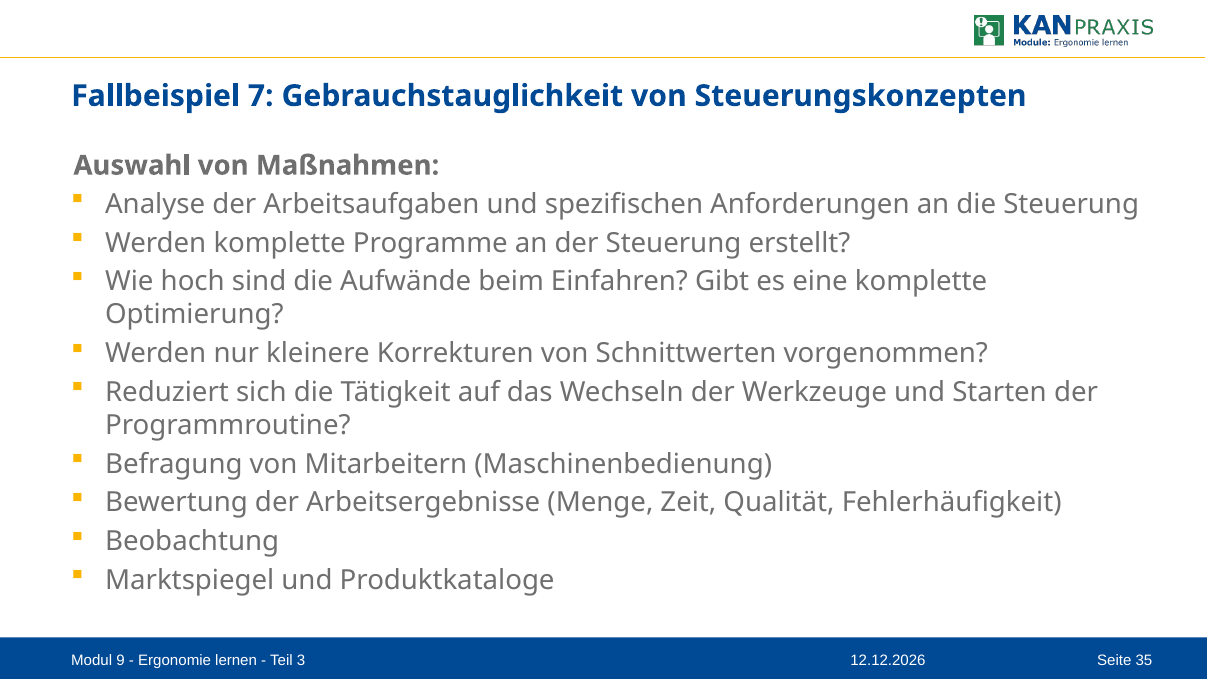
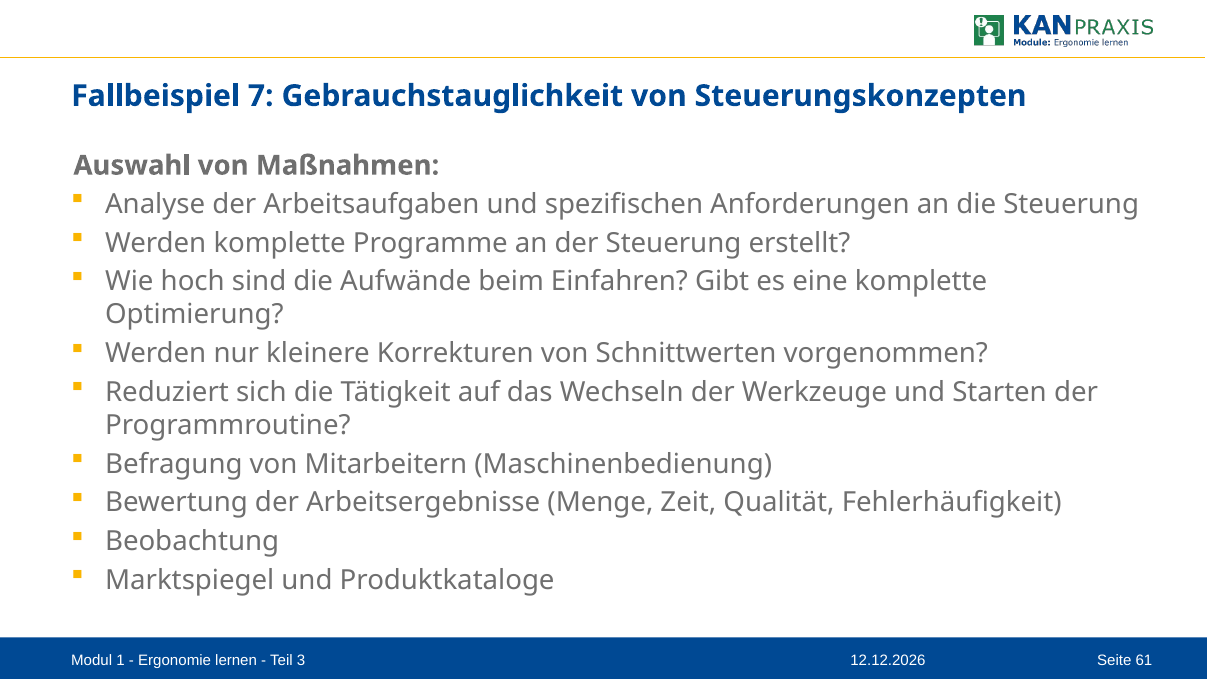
9: 9 -> 1
35: 35 -> 61
